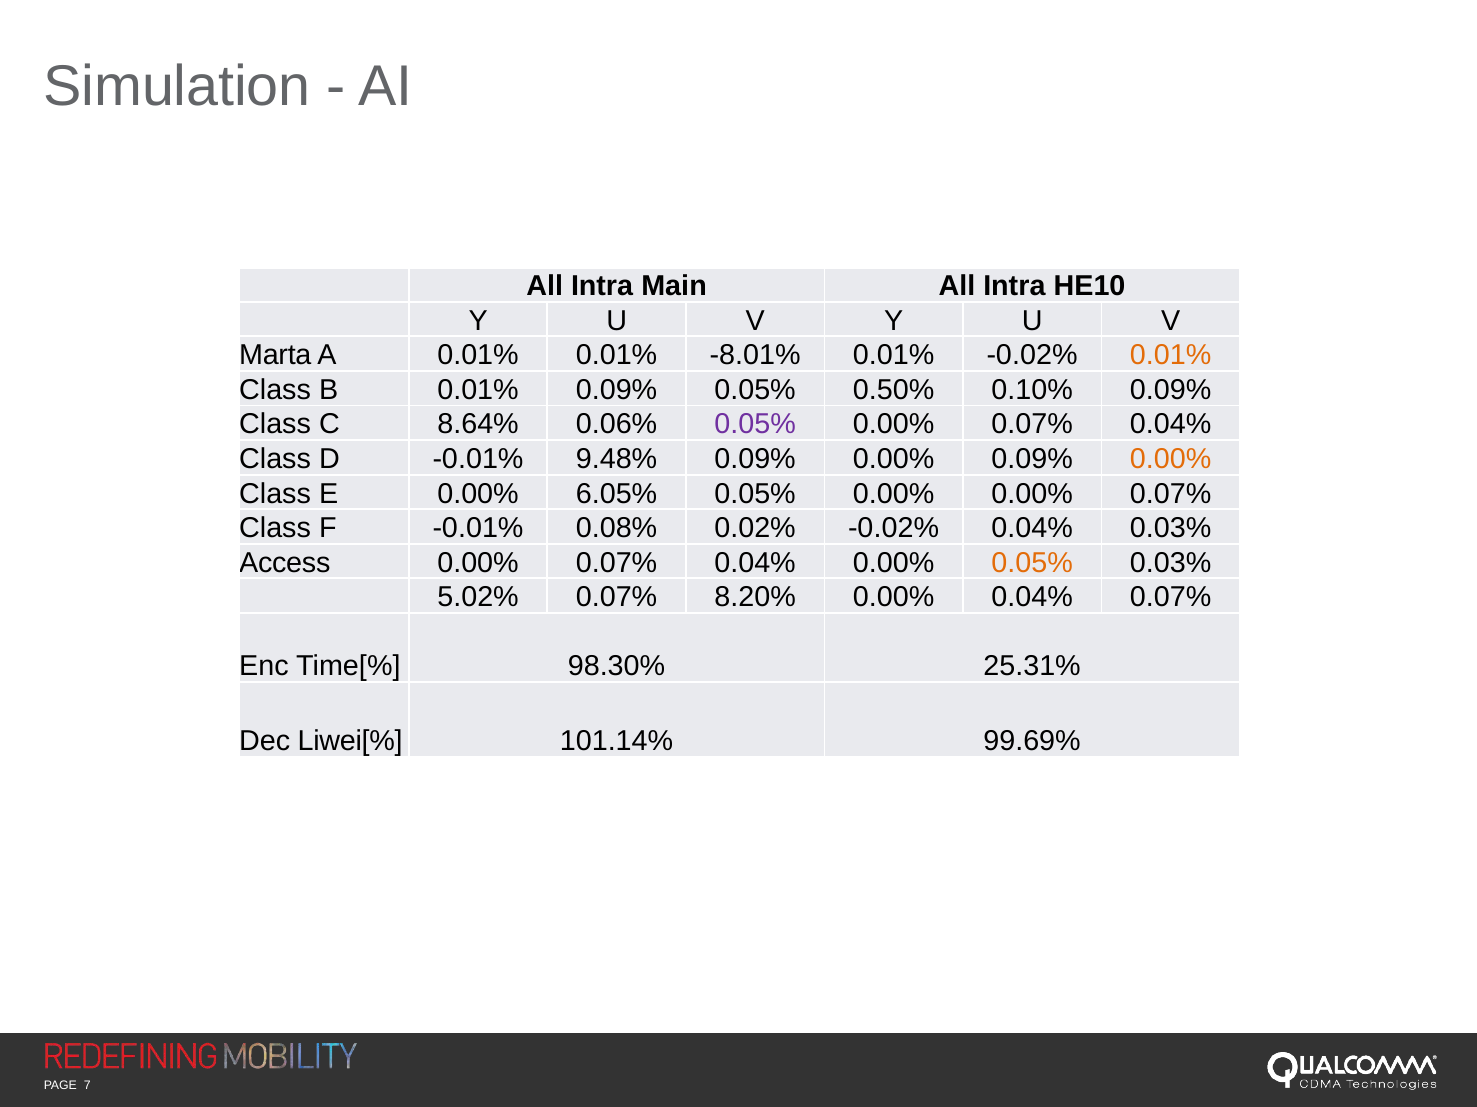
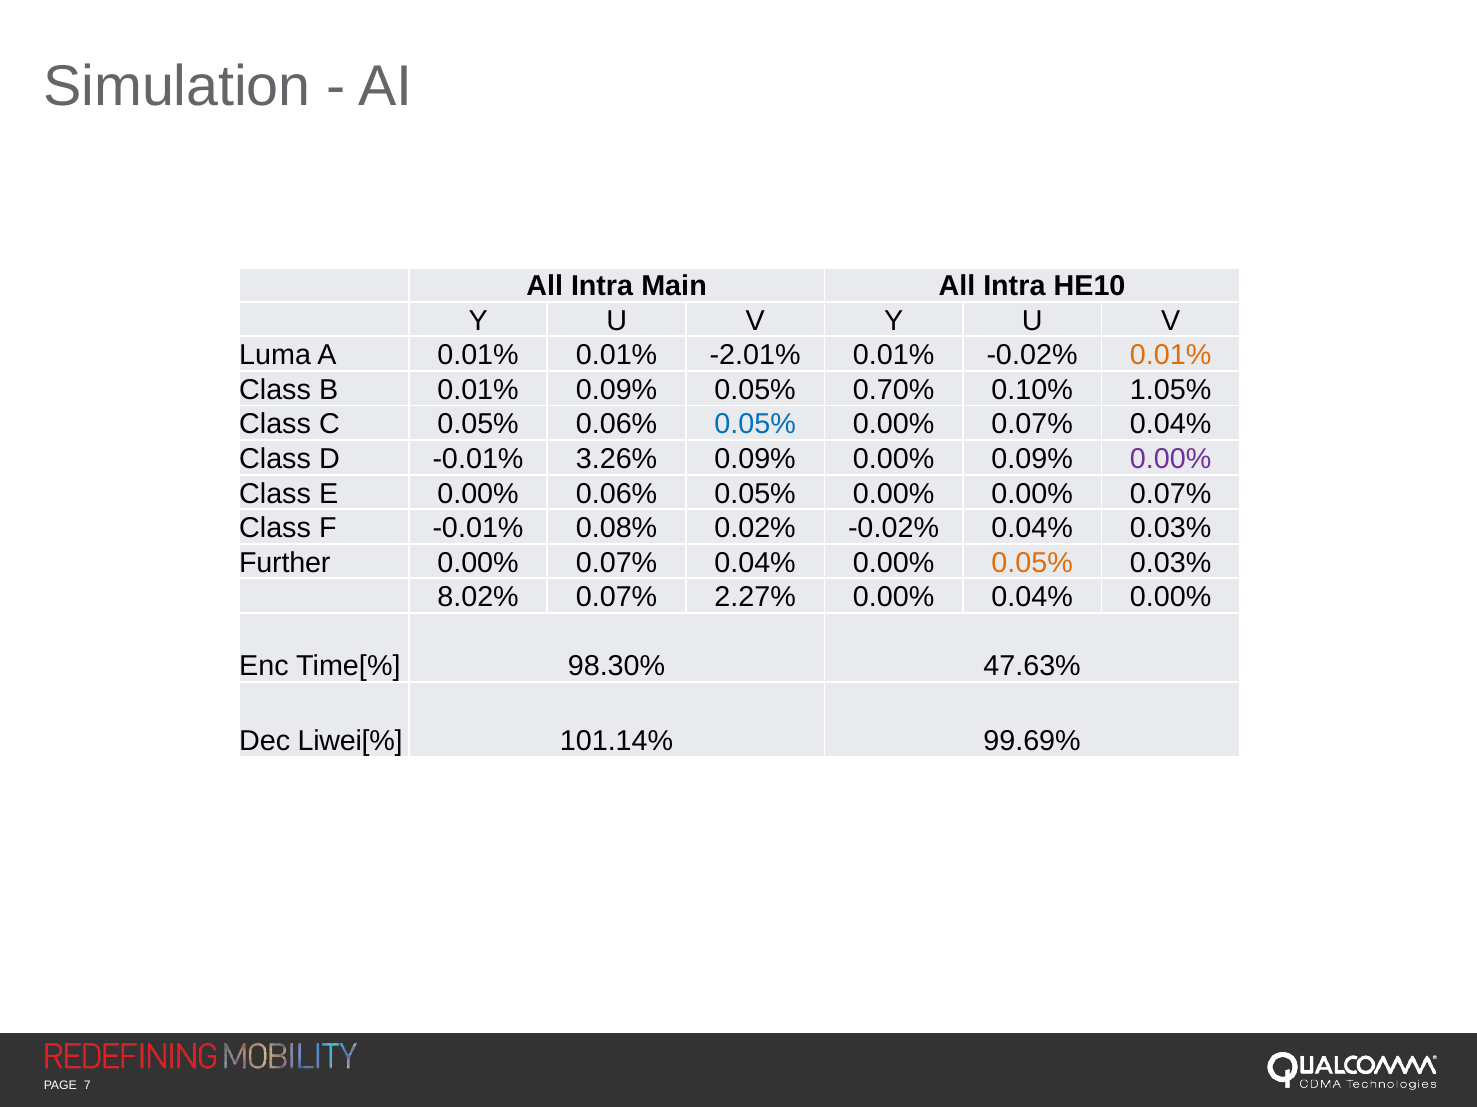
Marta: Marta -> Luma
-8.01%: -8.01% -> -2.01%
0.50%: 0.50% -> 0.70%
0.10% 0.09%: 0.09% -> 1.05%
C 8.64%: 8.64% -> 0.05%
0.05% at (755, 425) colour: purple -> blue
9.48%: 9.48% -> 3.26%
0.00% at (1171, 459) colour: orange -> purple
0.00% 6.05%: 6.05% -> 0.06%
Access: Access -> Further
5.02%: 5.02% -> 8.02%
8.20%: 8.20% -> 2.27%
0.00% 0.04% 0.07%: 0.07% -> 0.00%
25.31%: 25.31% -> 47.63%
